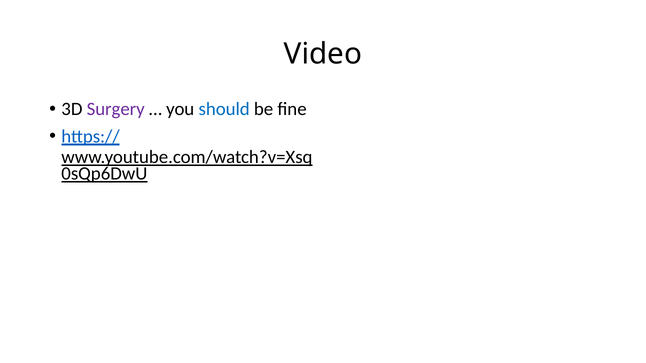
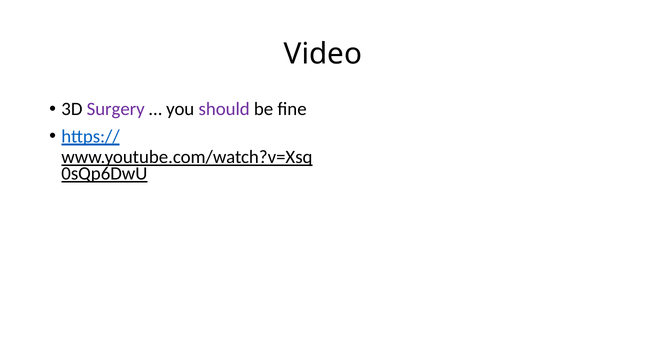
should colour: blue -> purple
